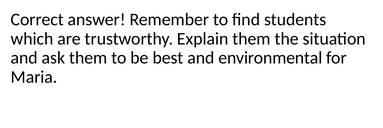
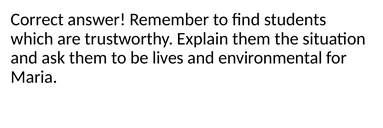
best: best -> lives
